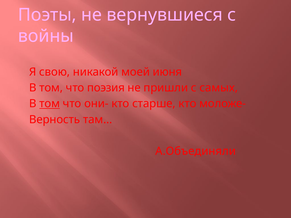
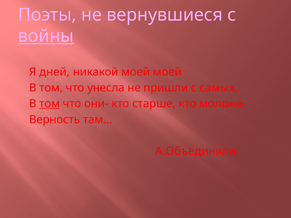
войны underline: none -> present
свою: свою -> дней
моей июня: июня -> моей
поэзия: поэзия -> унесла
